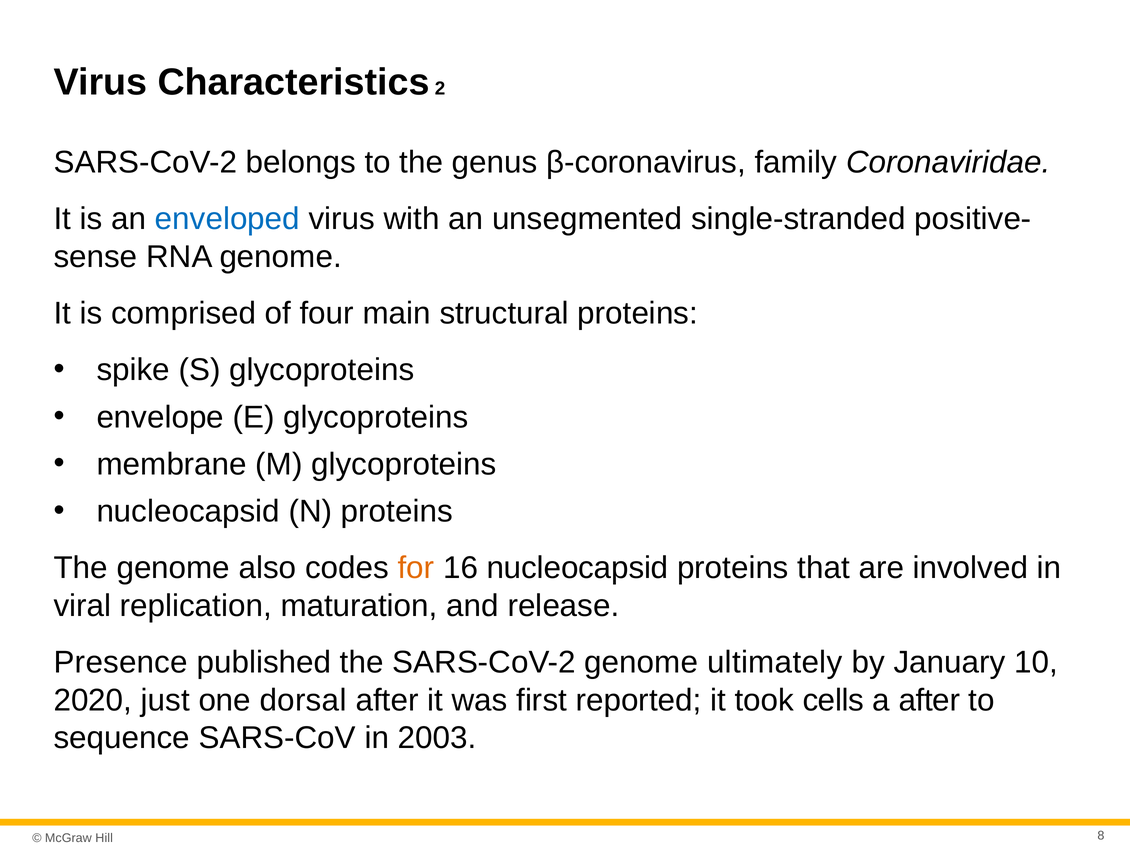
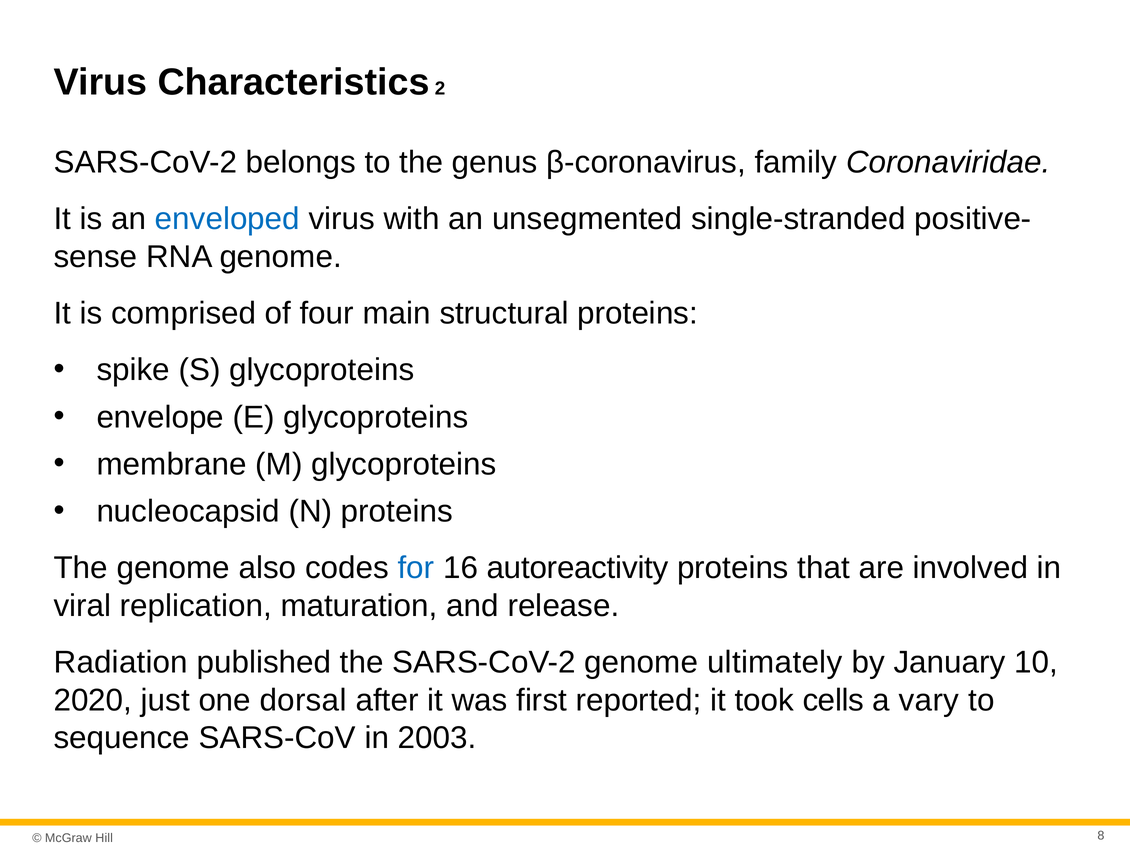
for colour: orange -> blue
16 nucleocapsid: nucleocapsid -> autoreactivity
Presence: Presence -> Radiation
a after: after -> vary
